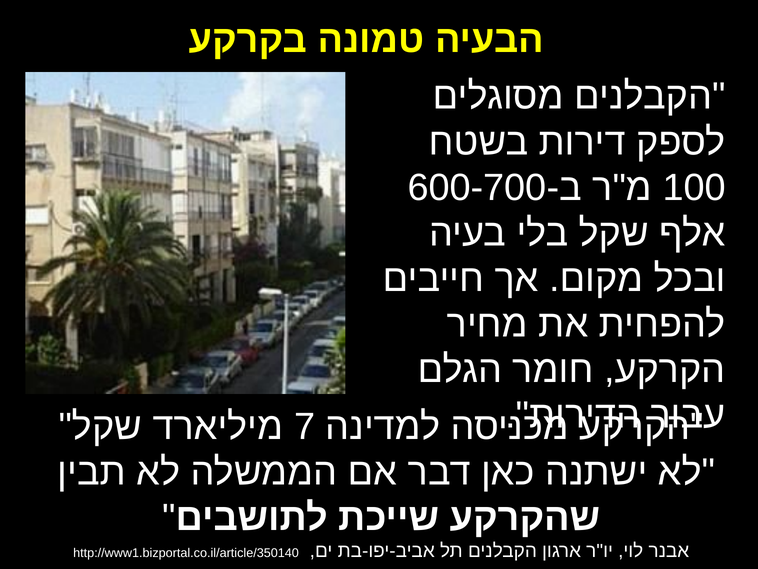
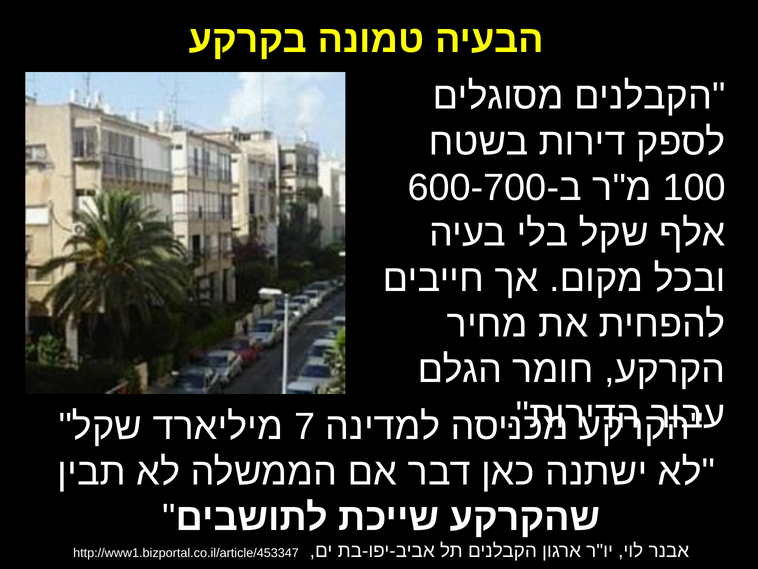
http://www1.bizportal.co.il/article/350140: http://www1.bizportal.co.il/article/350140 -> http://www1.bizportal.co.il/article/453347
